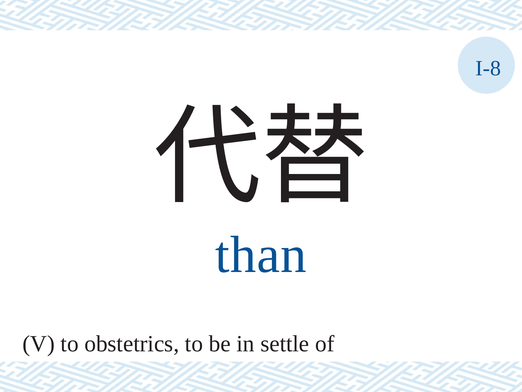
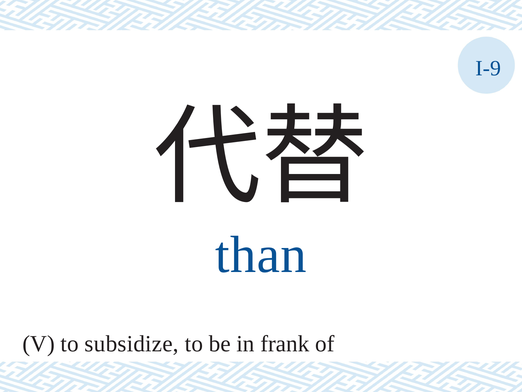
I-8: I-8 -> I-9
obstetrics: obstetrics -> subsidize
settle: settle -> frank
